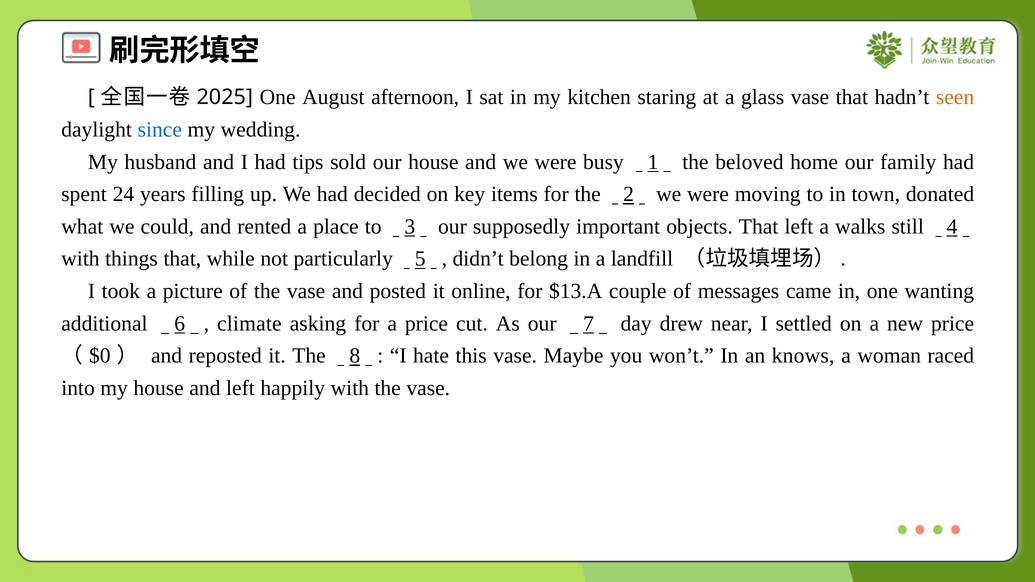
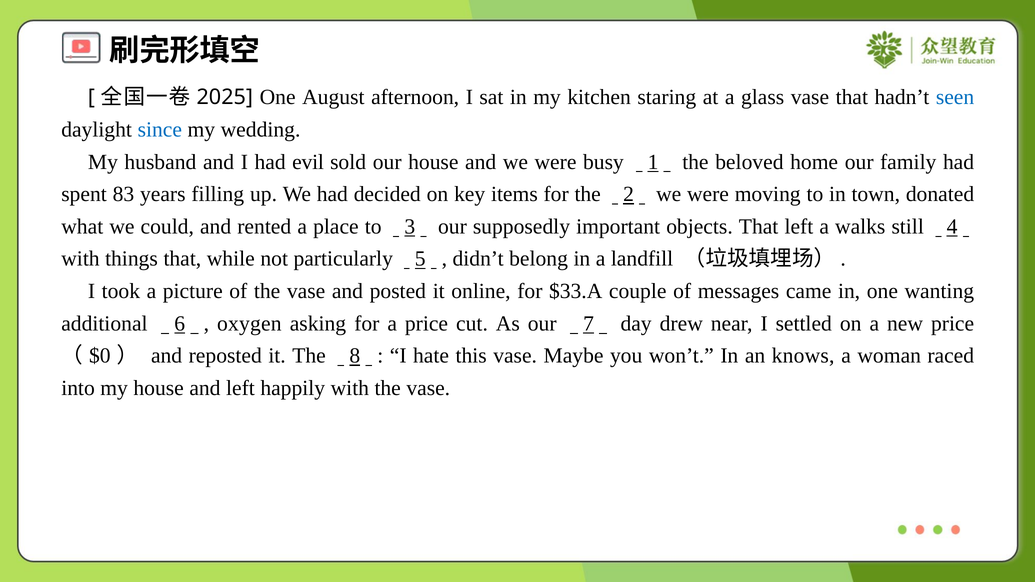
seen colour: orange -> blue
tips: tips -> evil
24: 24 -> 83
$13.A: $13.A -> $33.A
climate: climate -> oxygen
